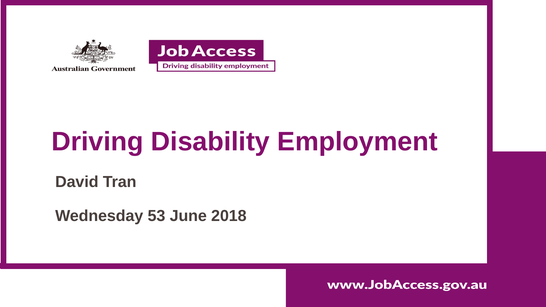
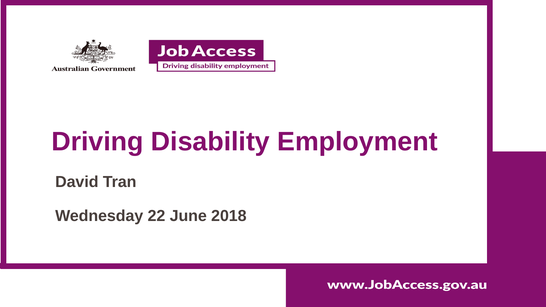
53: 53 -> 22
